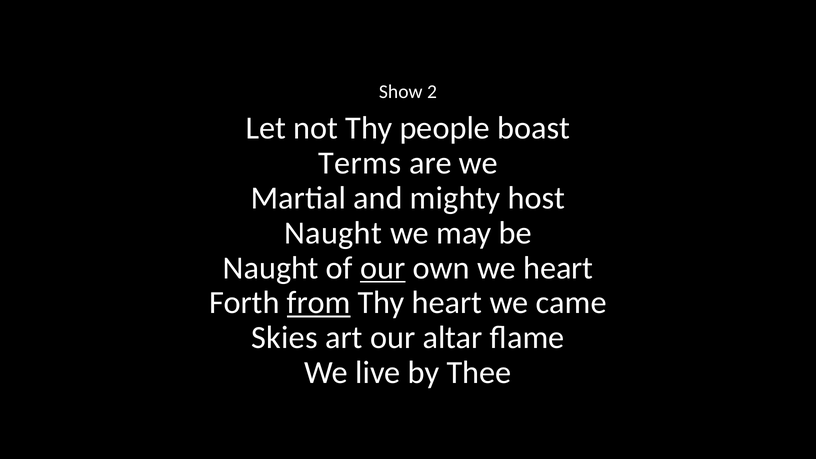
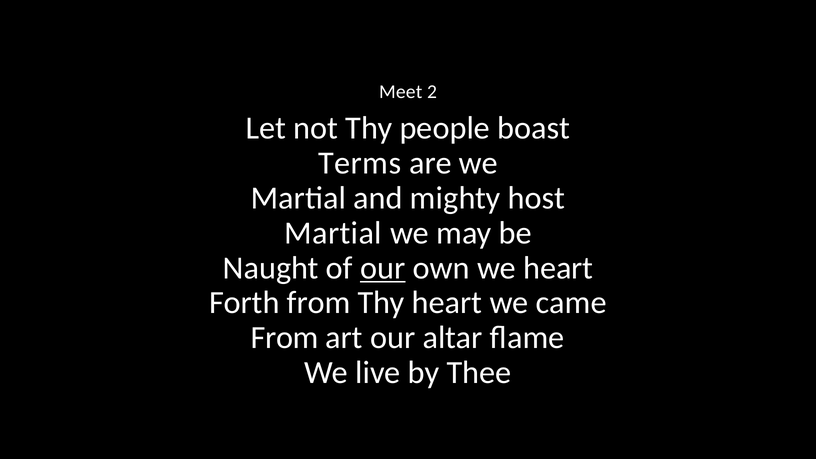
Show: Show -> Meet
Naught at (333, 233): Naught -> Martial
from at (319, 303) underline: present -> none
Skies at (284, 338): Skies -> From
